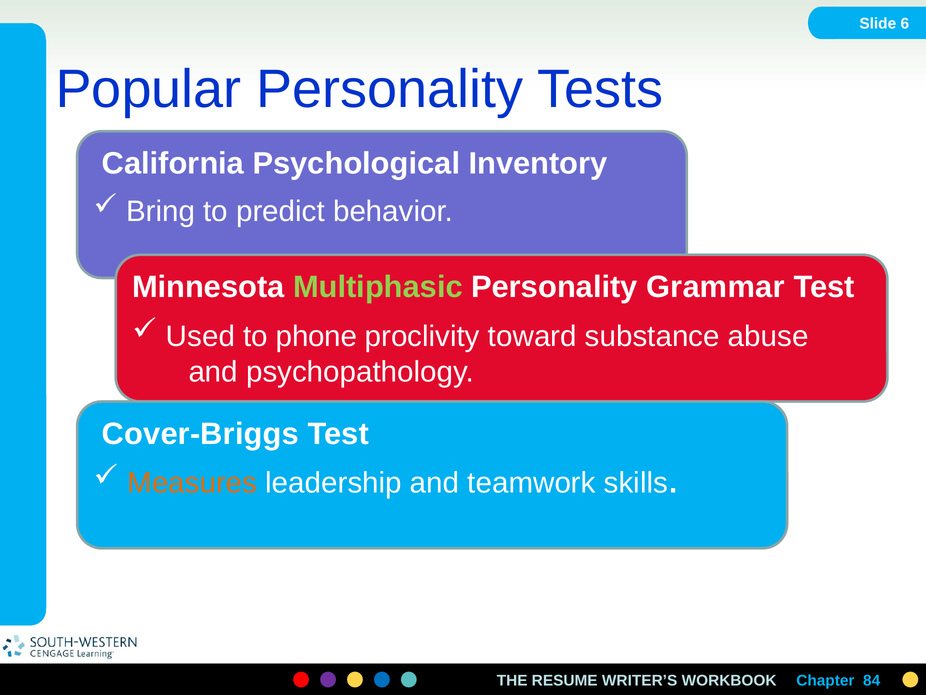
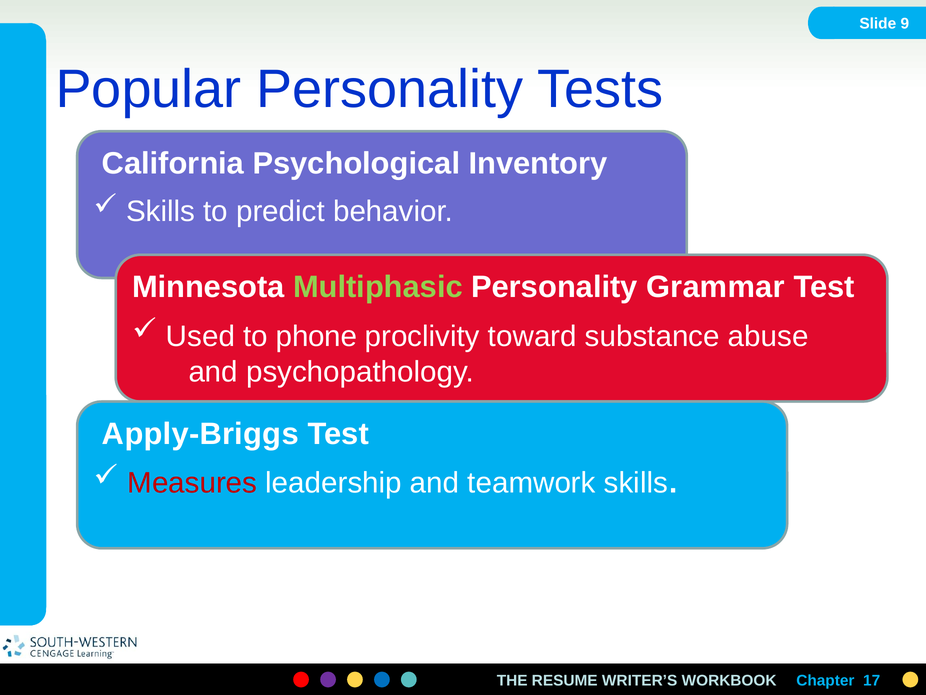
6: 6 -> 9
Bring at (161, 211): Bring -> Skills
Cover-Briggs: Cover-Briggs -> Apply-Briggs
Measures colour: orange -> red
84: 84 -> 17
